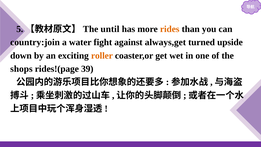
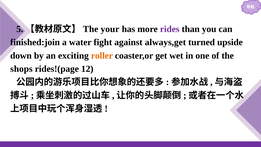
until: until -> your
rides colour: orange -> purple
country:join: country:join -> finished:join
39: 39 -> 12
